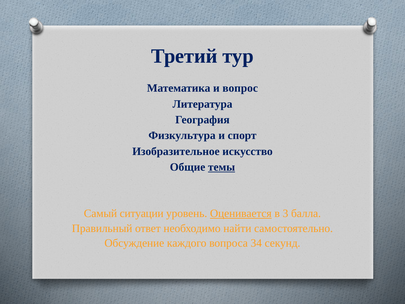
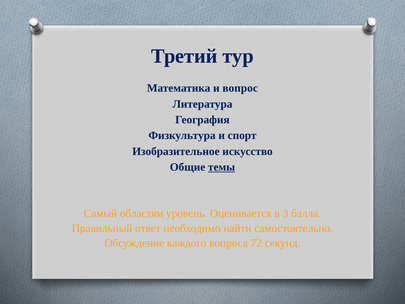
ситуации: ситуации -> областям
Оценивается underline: present -> none
34: 34 -> 72
